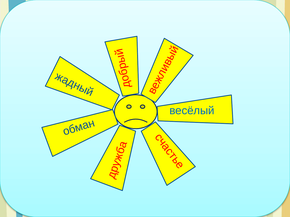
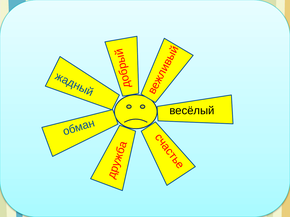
весёлый colour: blue -> black
